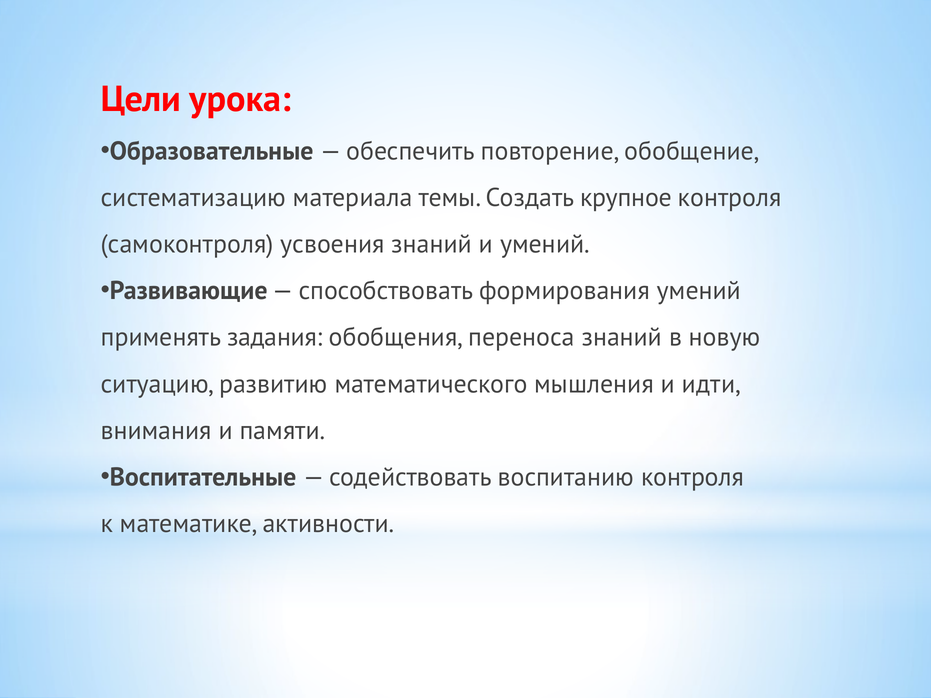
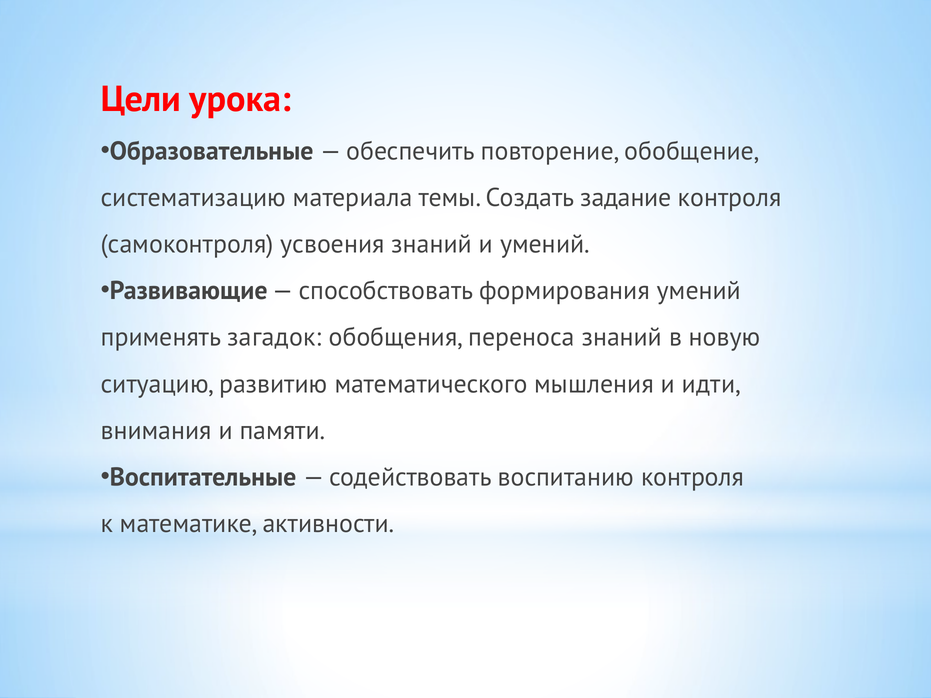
крупное: крупное -> задание
задания: задания -> загадок
